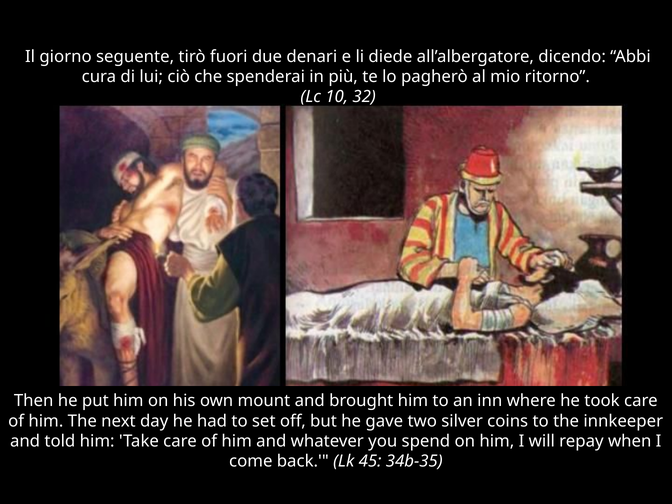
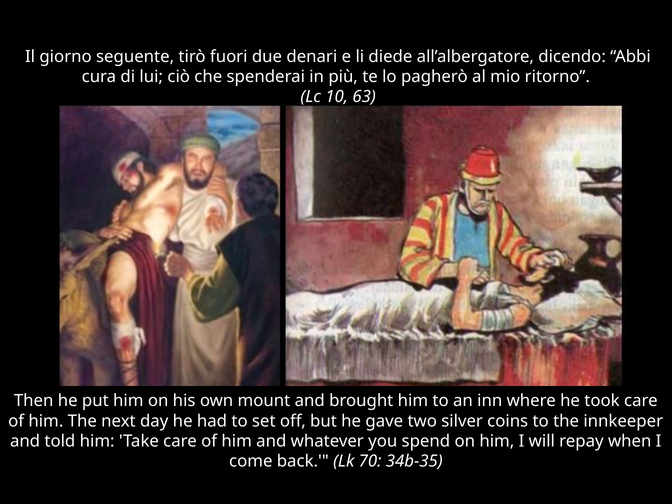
32: 32 -> 63
45: 45 -> 70
